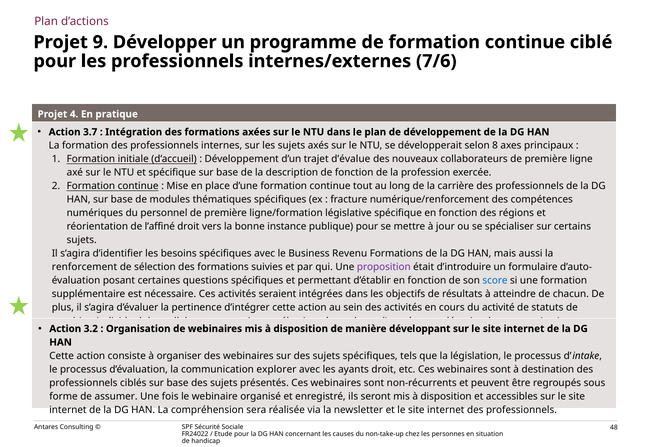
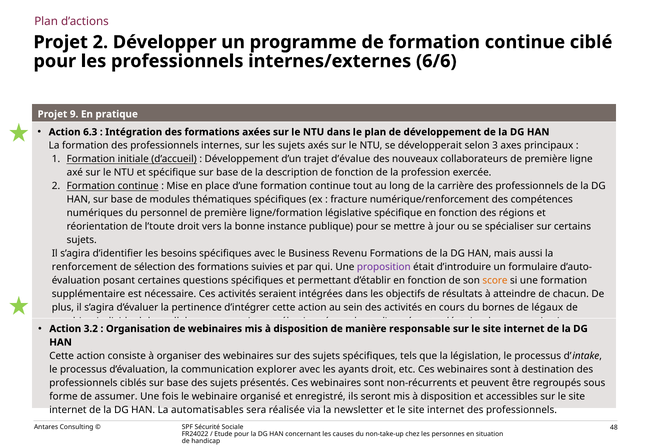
Projet 9: 9 -> 2
7/6: 7/6 -> 6/6
4: 4 -> 9
3.7: 3.7 -> 6.3
8: 8 -> 3
l’affiné: l’affiné -> l’toute
score colour: blue -> orange
activité: activité -> bornes
statuts: statuts -> légaux
développant: développant -> responsable
compréhension: compréhension -> automatisables
